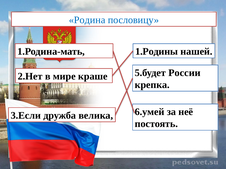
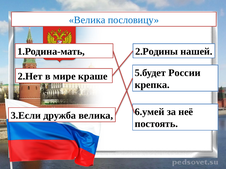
Родина at (87, 20): Родина -> Велика
1.Родины: 1.Родины -> 2.Родины
